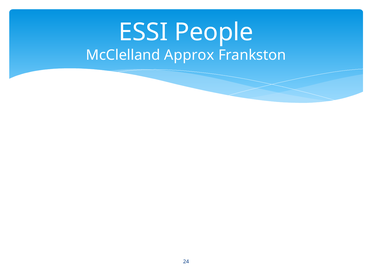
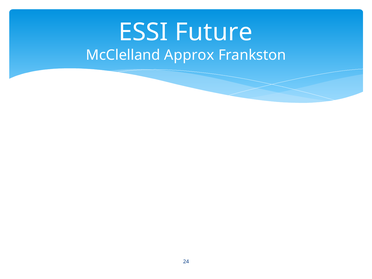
People: People -> Future
